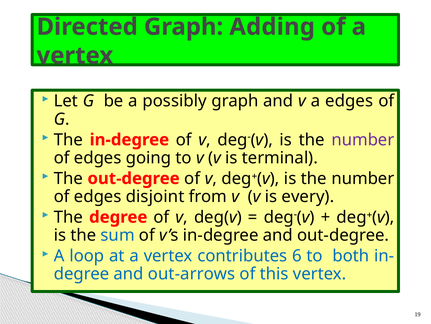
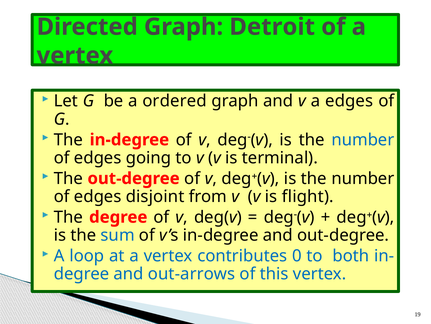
Adding: Adding -> Detroit
possibly: possibly -> ordered
number at (363, 139) colour: purple -> blue
every: every -> flight
6: 6 -> 0
